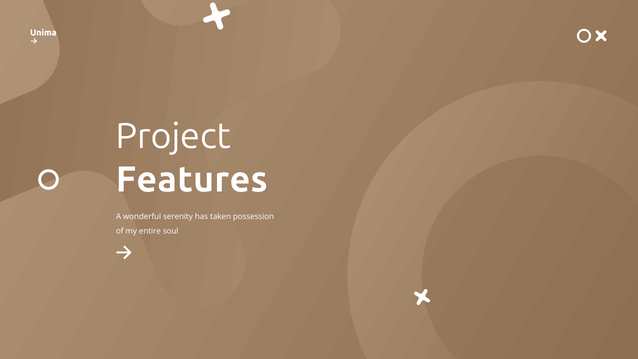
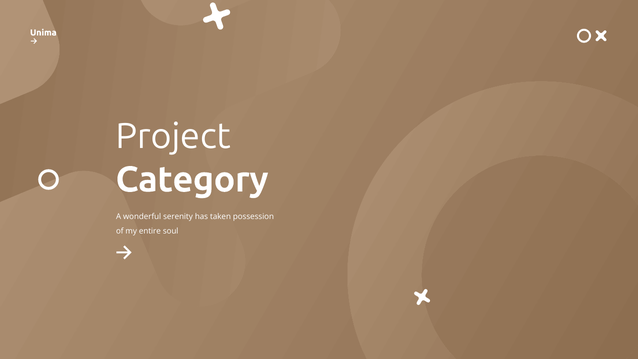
Features: Features -> Category
